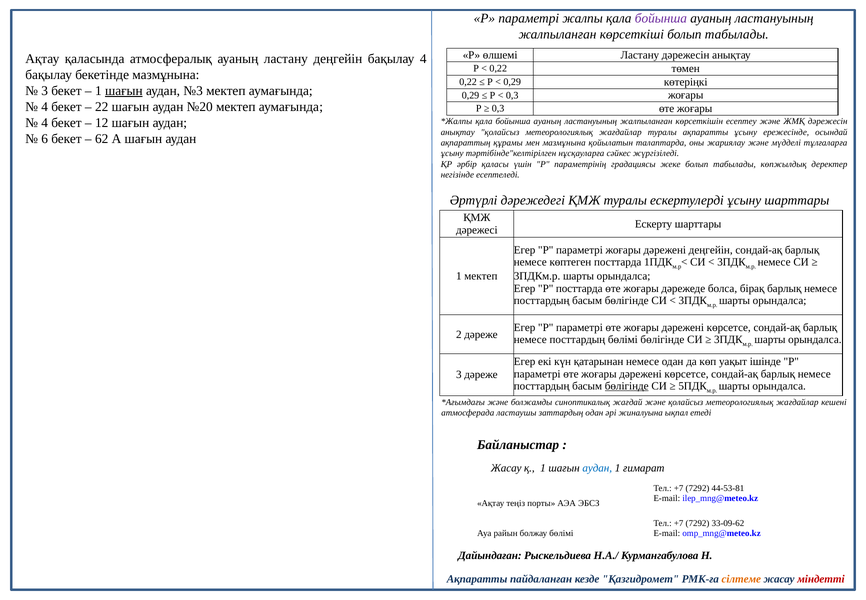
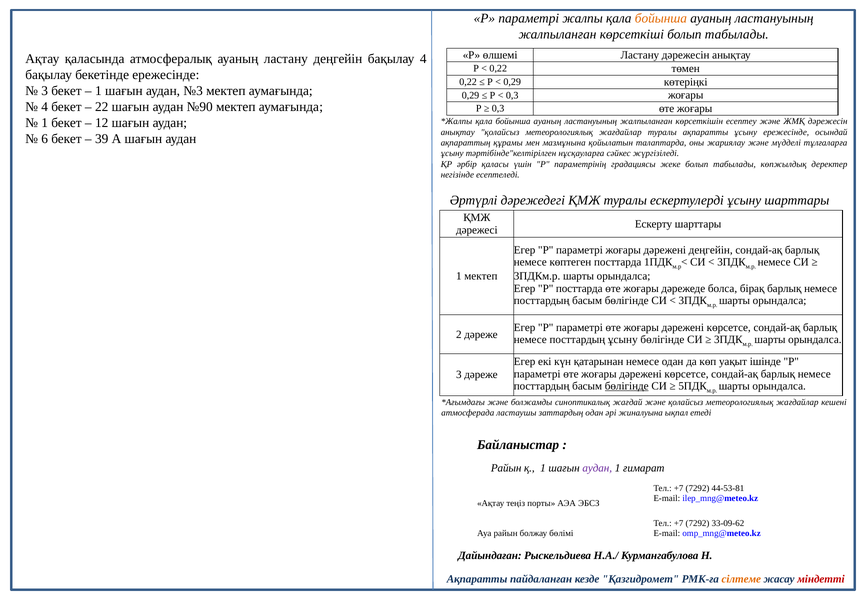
бойынша at (661, 18) colour: purple -> orange
бекетінде мазмұнына: мазмұнына -> ережесінде
шағын at (124, 91) underline: present -> none
№20: №20 -> №90
4 at (45, 123): 4 -> 1
62: 62 -> 39
посттардың бөлімі: бөлімі -> ұсыну
Жасау at (506, 467): Жасау -> Райын
аудан at (597, 467) colour: blue -> purple
